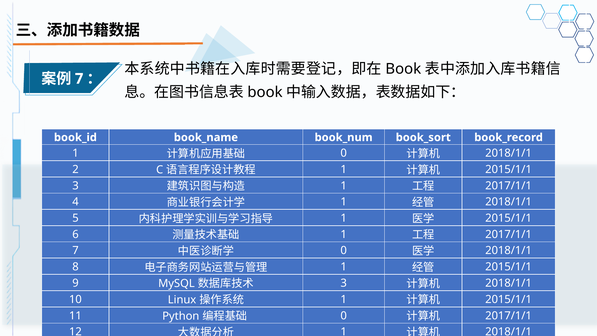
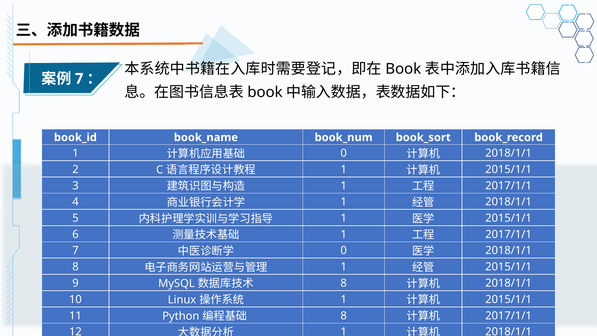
3 at (344, 283): 3 -> 8
0 at (344, 316): 0 -> 8
